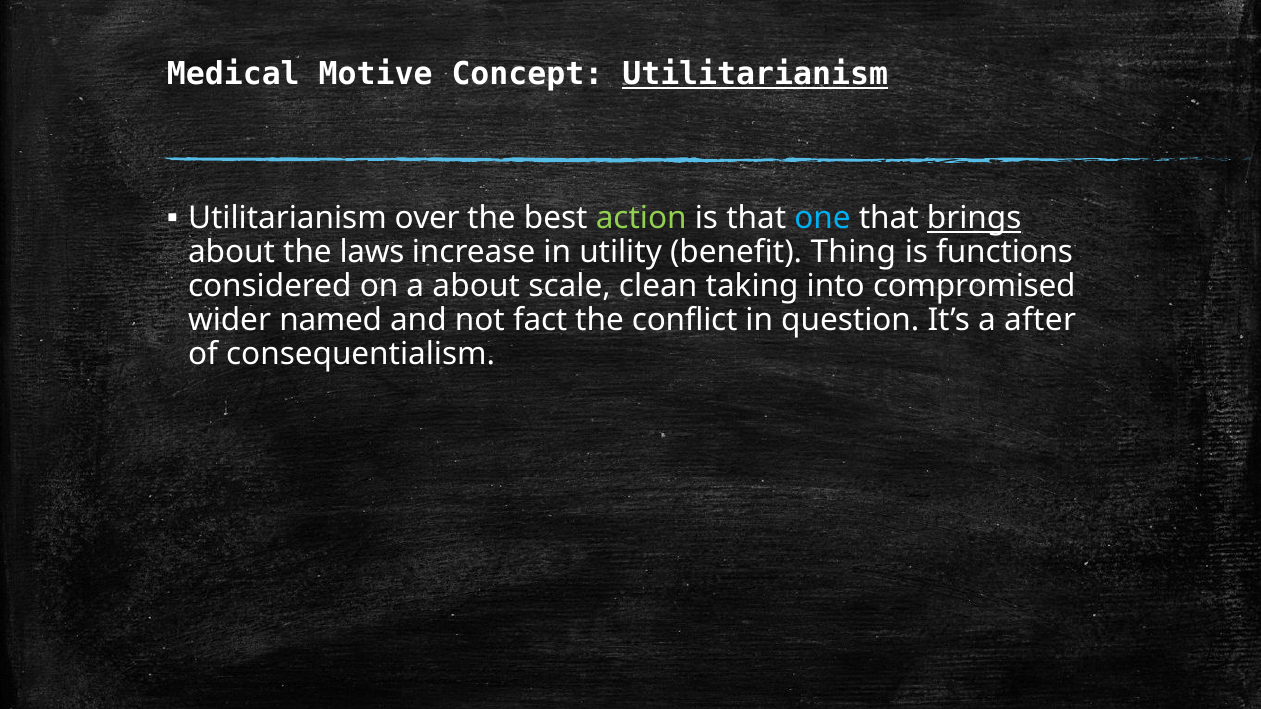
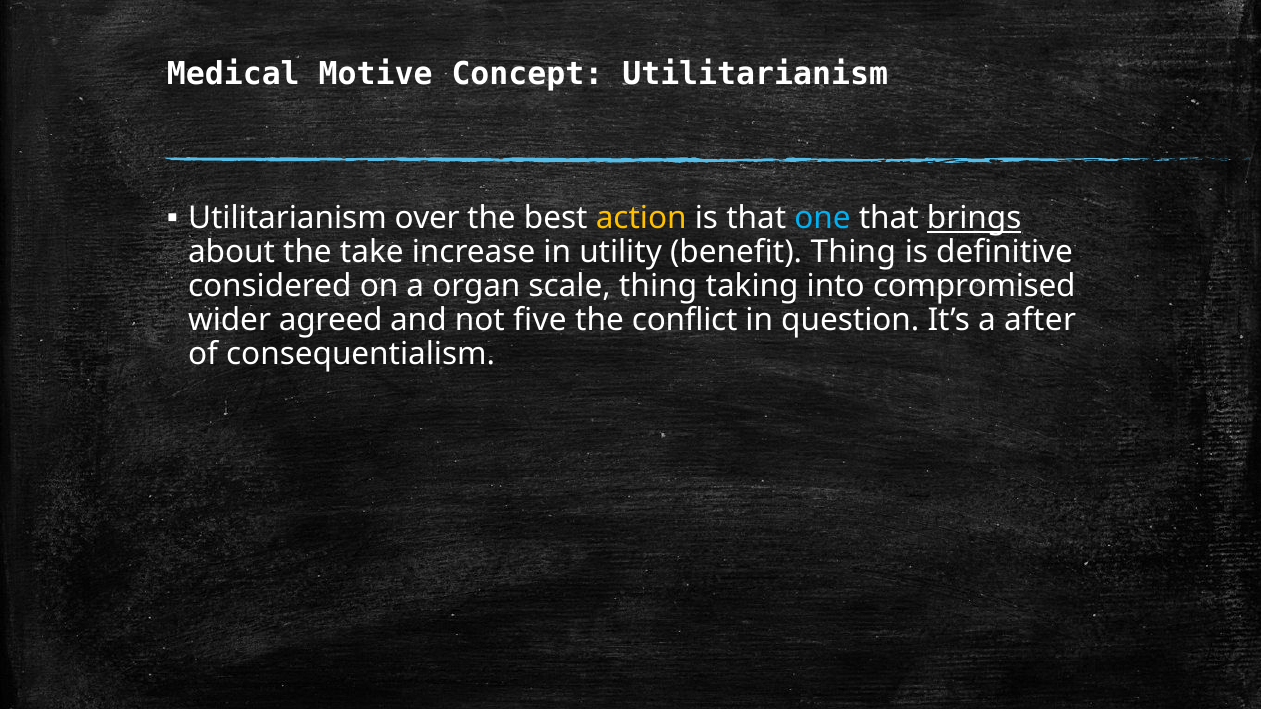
Utilitarianism at (755, 74) underline: present -> none
action colour: light green -> yellow
laws: laws -> take
functions: functions -> definitive
a about: about -> organ
scale clean: clean -> thing
named: named -> agreed
fact: fact -> five
